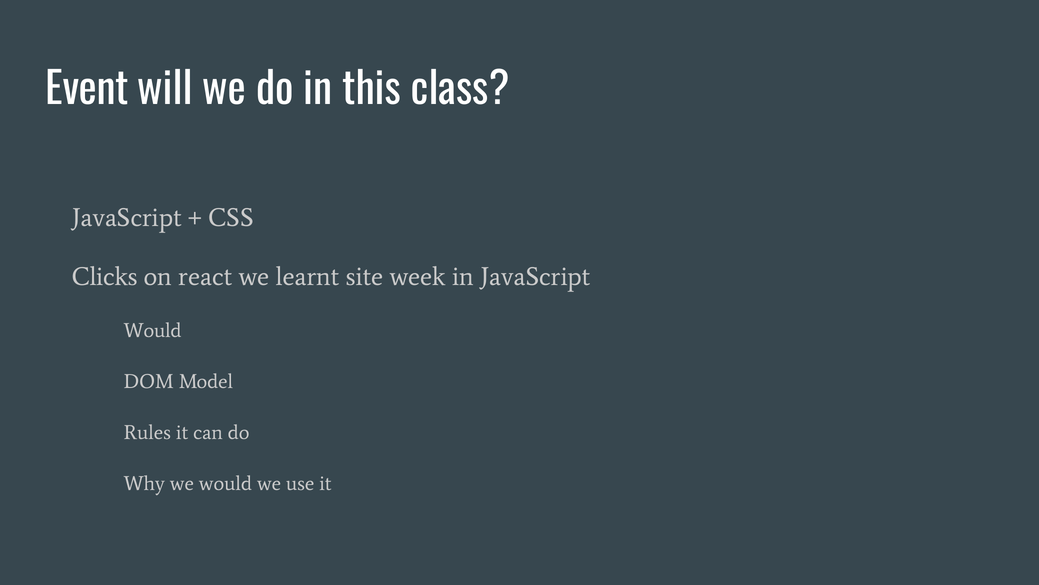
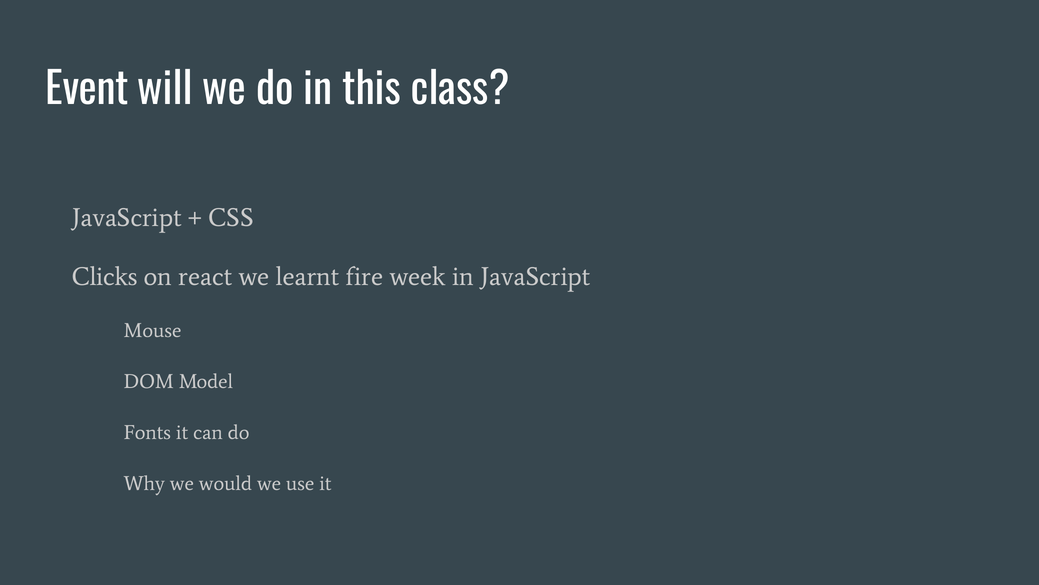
site: site -> fire
Would at (153, 331): Would -> Mouse
Rules: Rules -> Fonts
